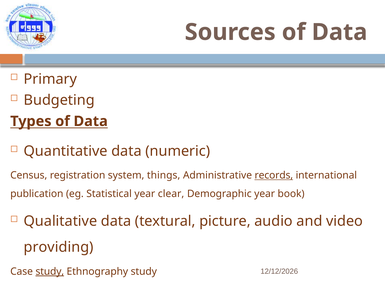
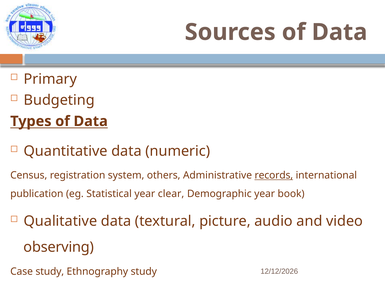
things: things -> others
providing: providing -> observing
study at (50, 271) underline: present -> none
